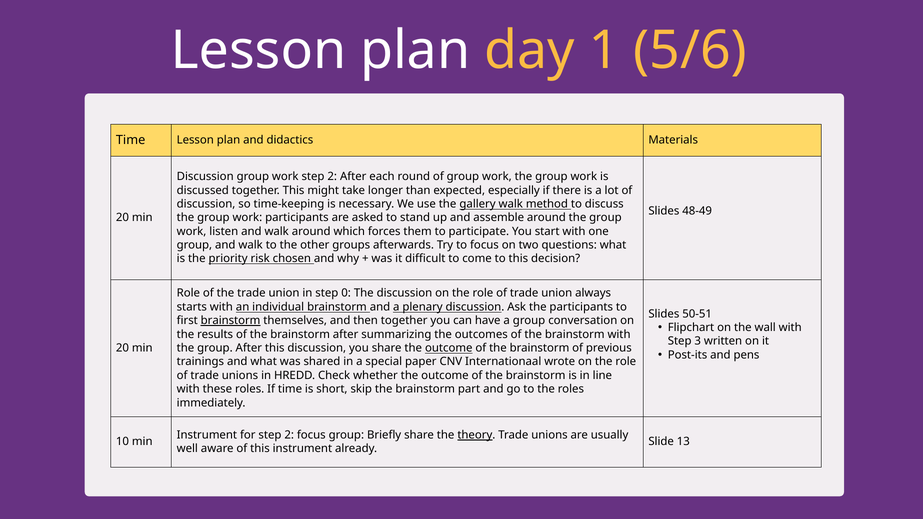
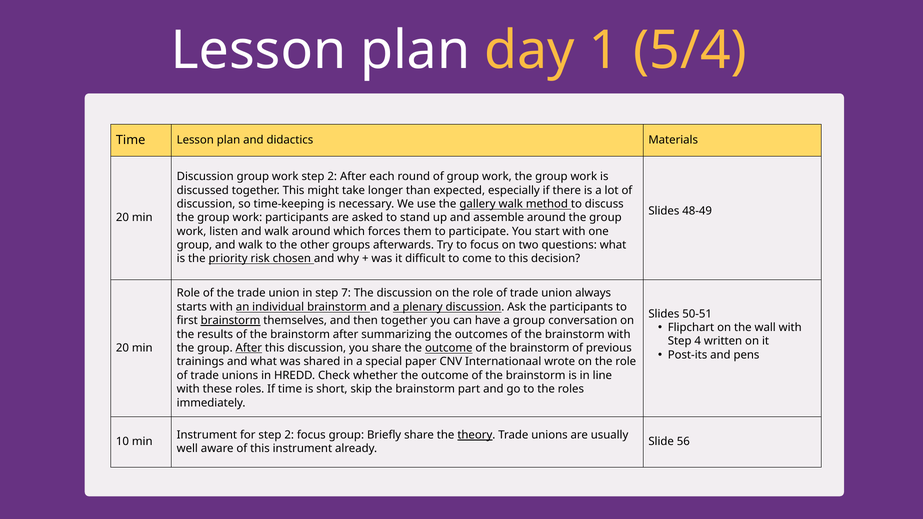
5/6: 5/6 -> 5/4
0: 0 -> 7
3: 3 -> 4
After at (249, 348) underline: none -> present
13: 13 -> 56
